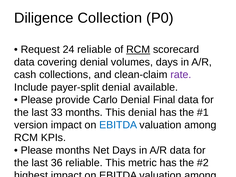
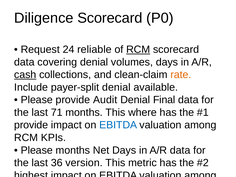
Diligence Collection: Collection -> Scorecard
cash at (25, 75) underline: none -> present
rate at (181, 75) colour: purple -> orange
Carlo: Carlo -> Audit
33: 33 -> 71
This denial: denial -> where
version at (31, 125): version -> provide
36 reliable: reliable -> version
